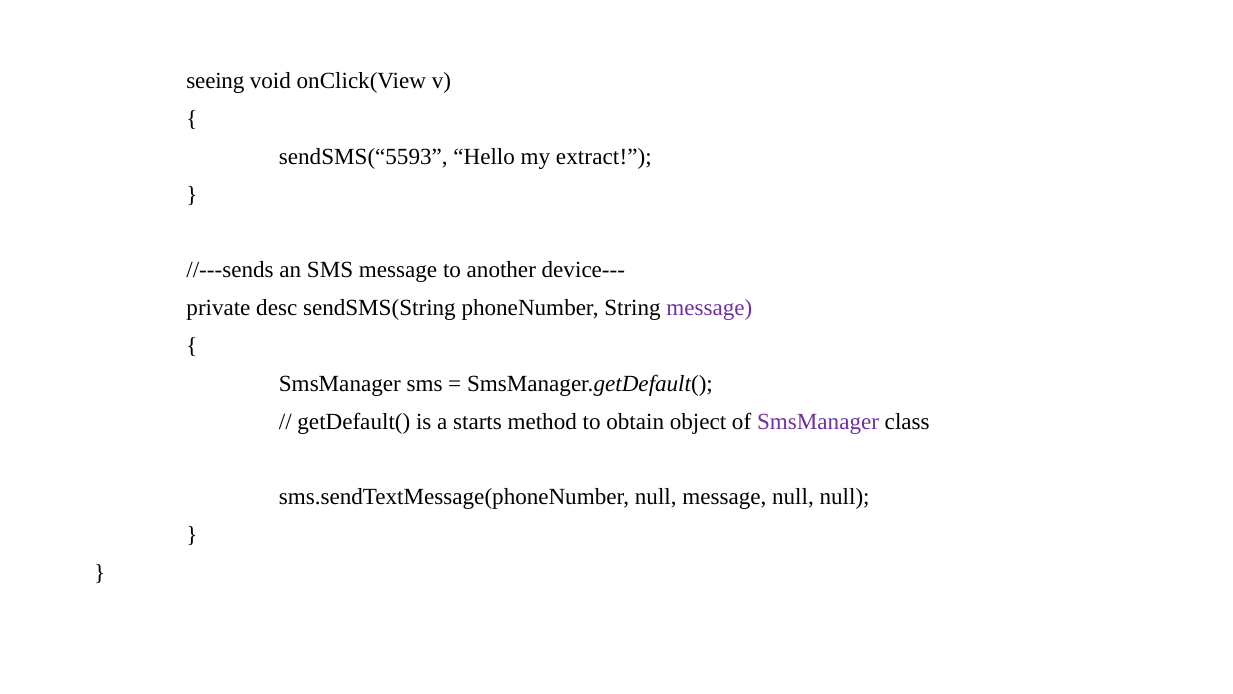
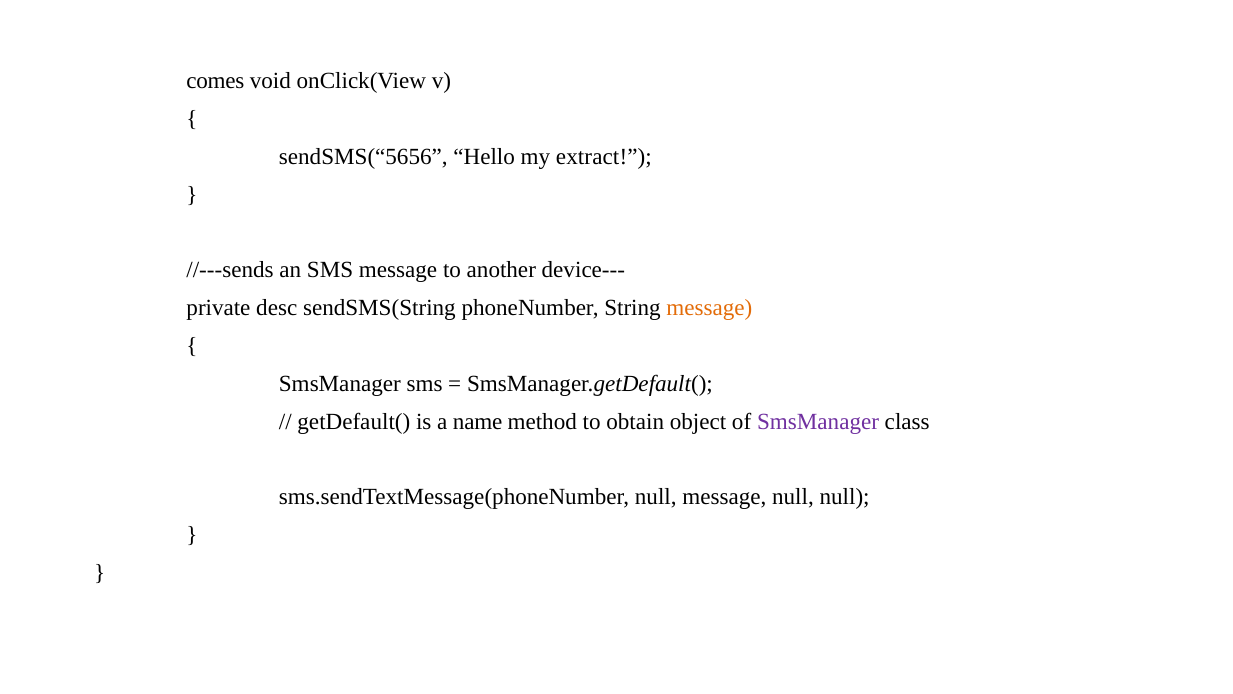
seeing: seeing -> comes
sendSMS(“5593: sendSMS(“5593 -> sendSMS(“5656
message at (709, 308) colour: purple -> orange
starts: starts -> name
